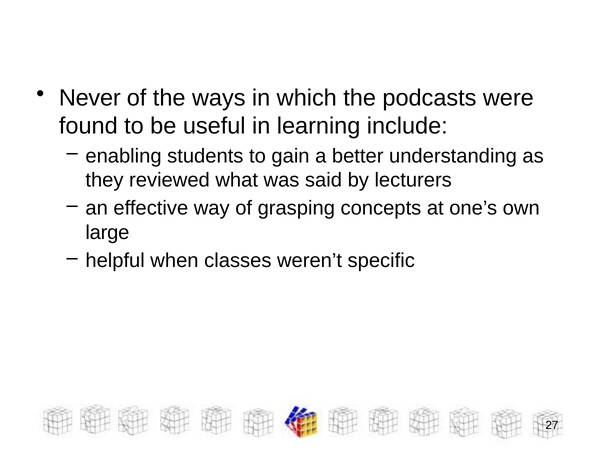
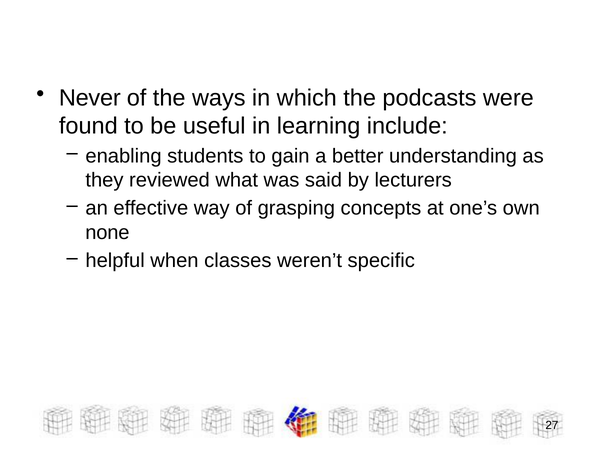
large: large -> none
